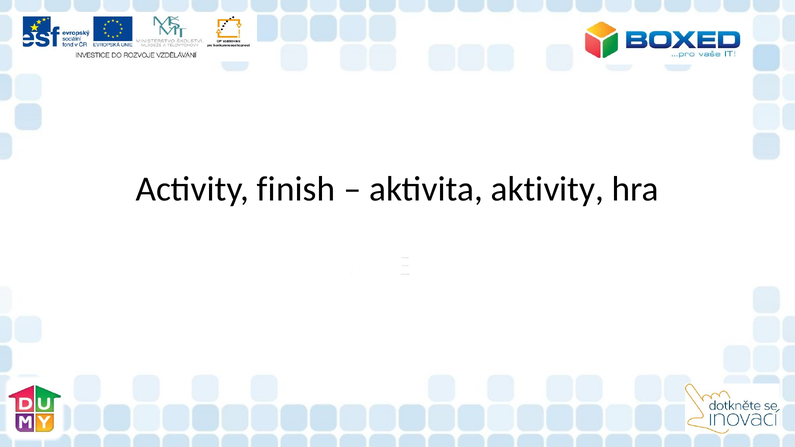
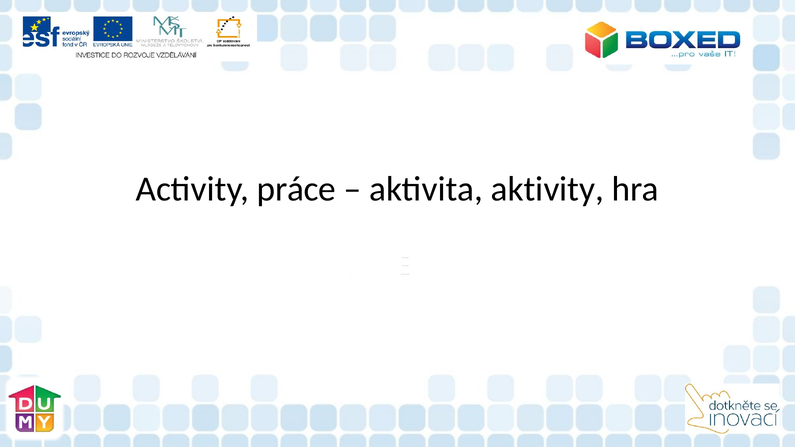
finish: finish -> práce
